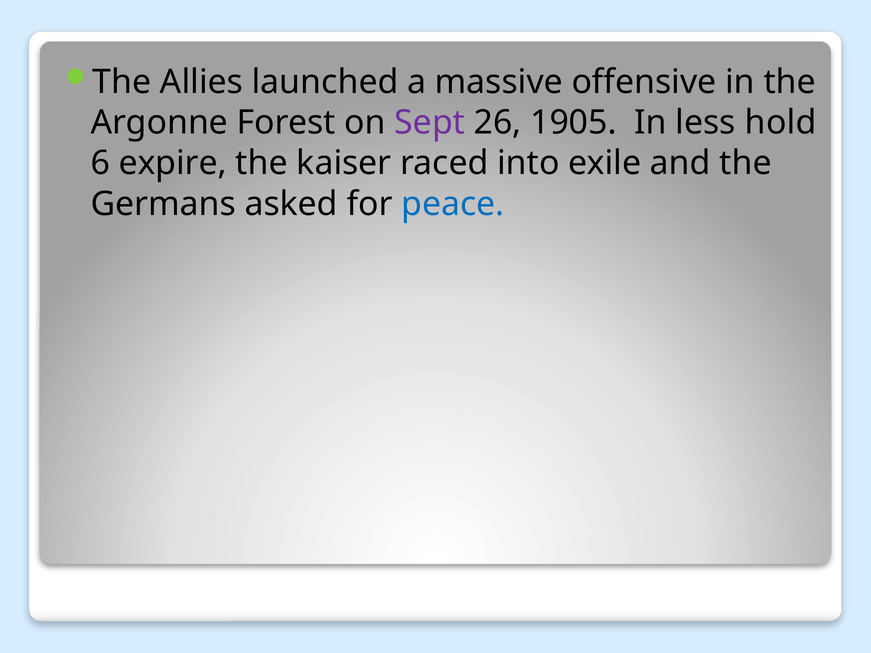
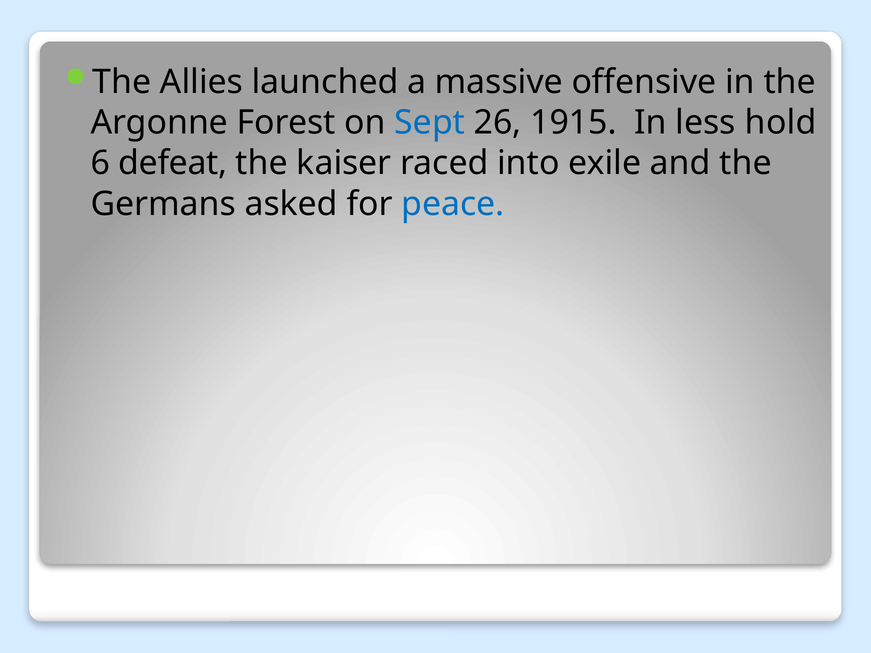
Sept colour: purple -> blue
1905: 1905 -> 1915
expire: expire -> defeat
